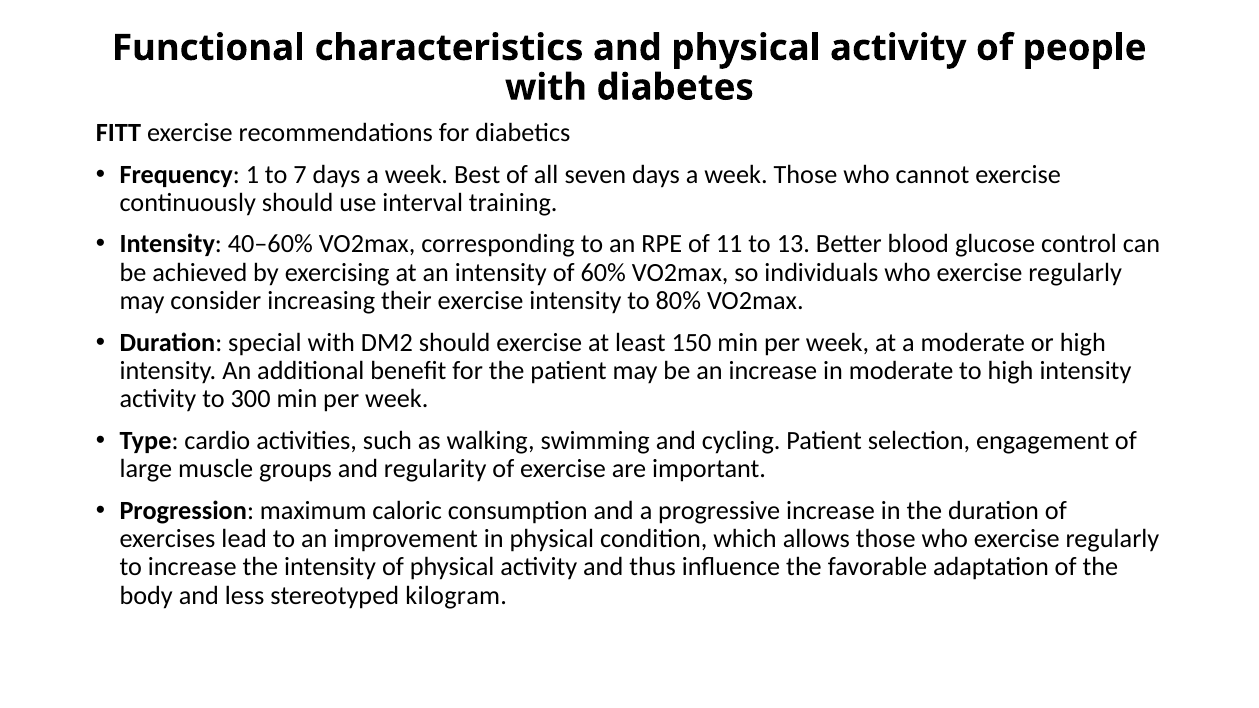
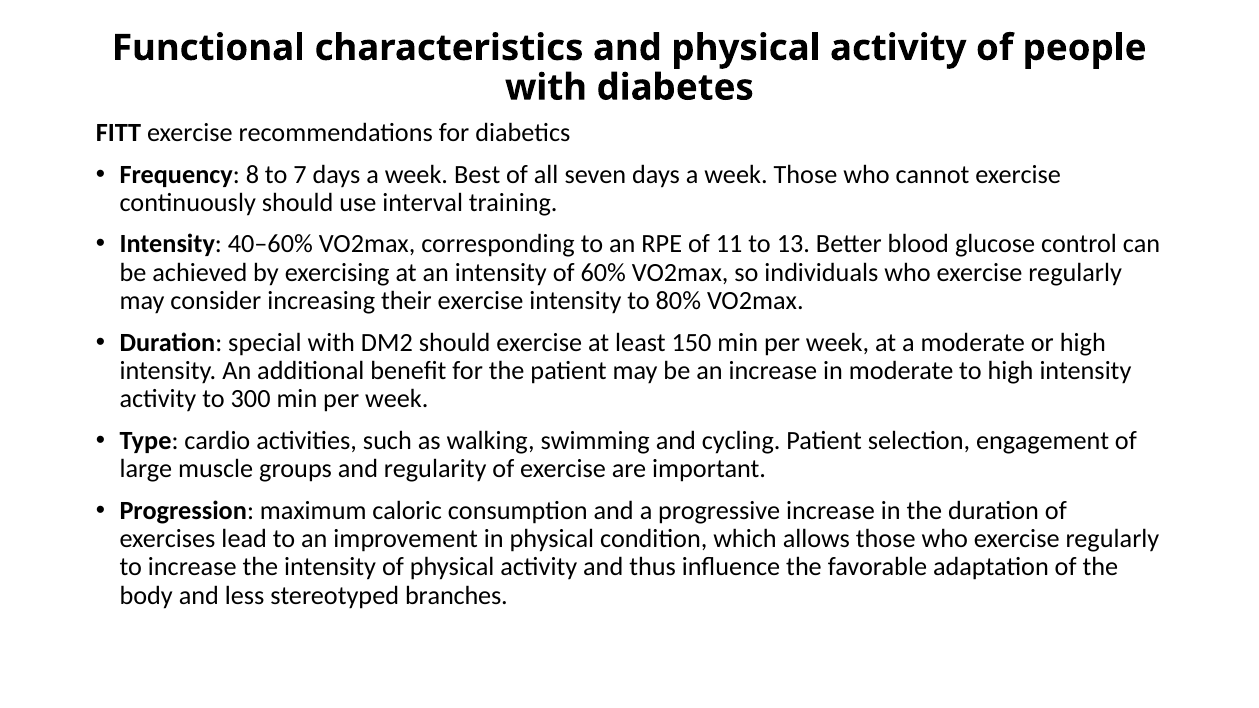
1: 1 -> 8
kilogram: kilogram -> branches
